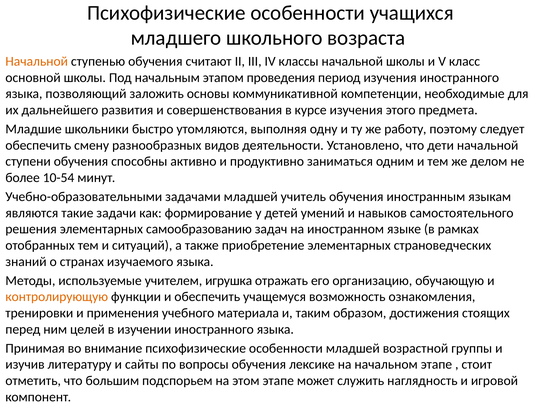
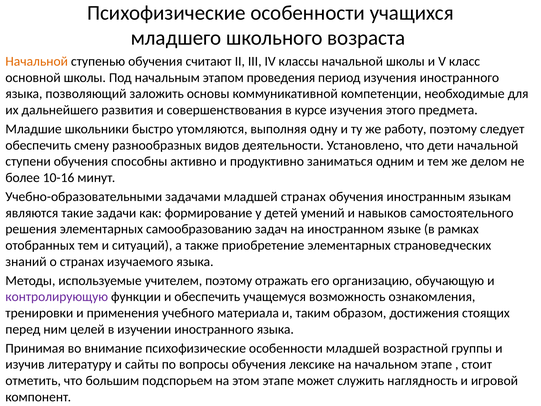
10-54: 10-54 -> 10-16
младшей учитель: учитель -> странах
учителем игрушка: игрушка -> поэтому
контролирующую colour: orange -> purple
